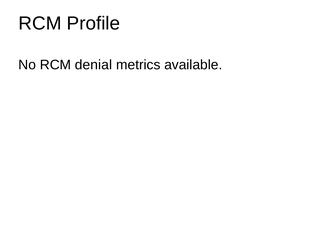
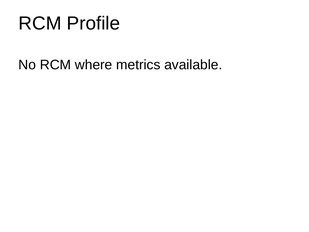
denial: denial -> where
